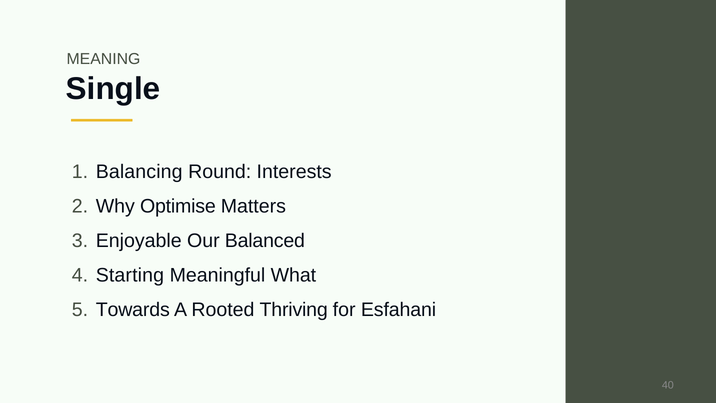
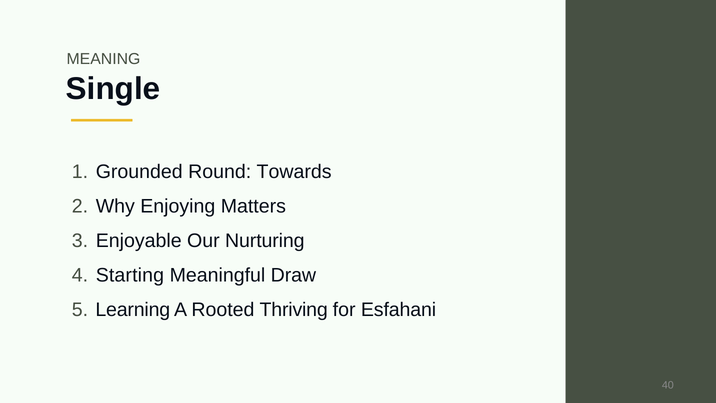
Balancing: Balancing -> Grounded
Interests: Interests -> Towards
Optimise: Optimise -> Enjoying
Balanced: Balanced -> Nurturing
What: What -> Draw
Towards: Towards -> Learning
